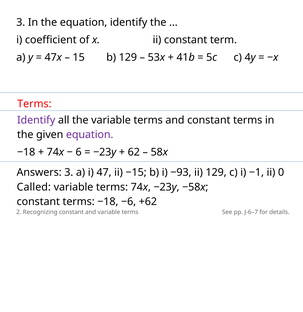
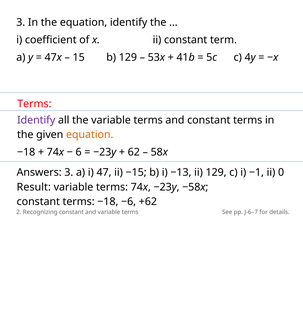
equation at (90, 134) colour: purple -> orange
−93: −93 -> −13
Called: Called -> Result
